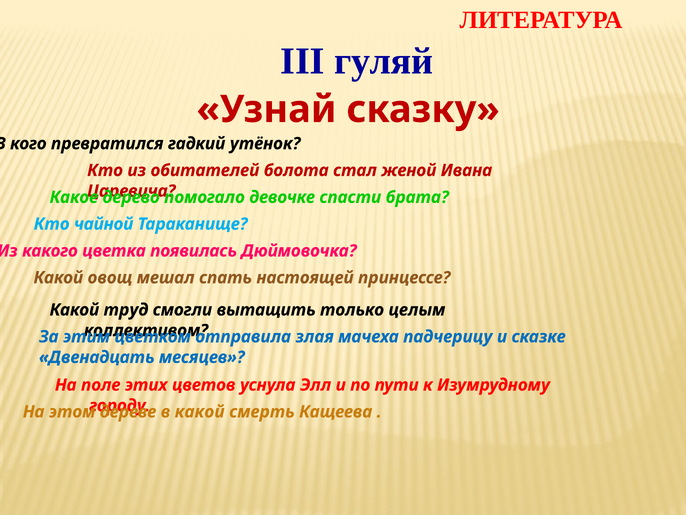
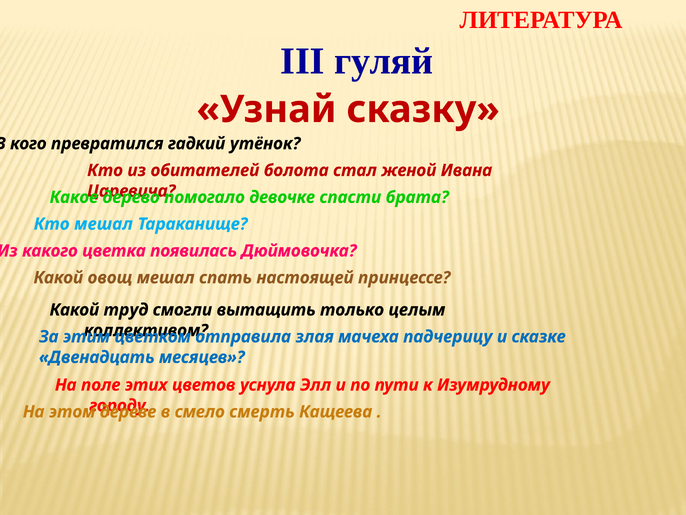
Кто чайной: чайной -> мешал
в какой: какой -> смело
